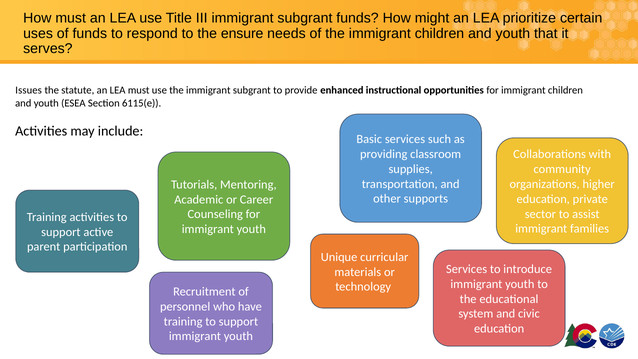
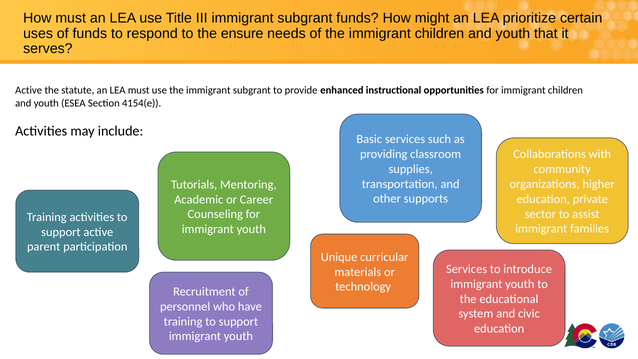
Issues at (29, 90): Issues -> Active
6115(e: 6115(e -> 4154(e
